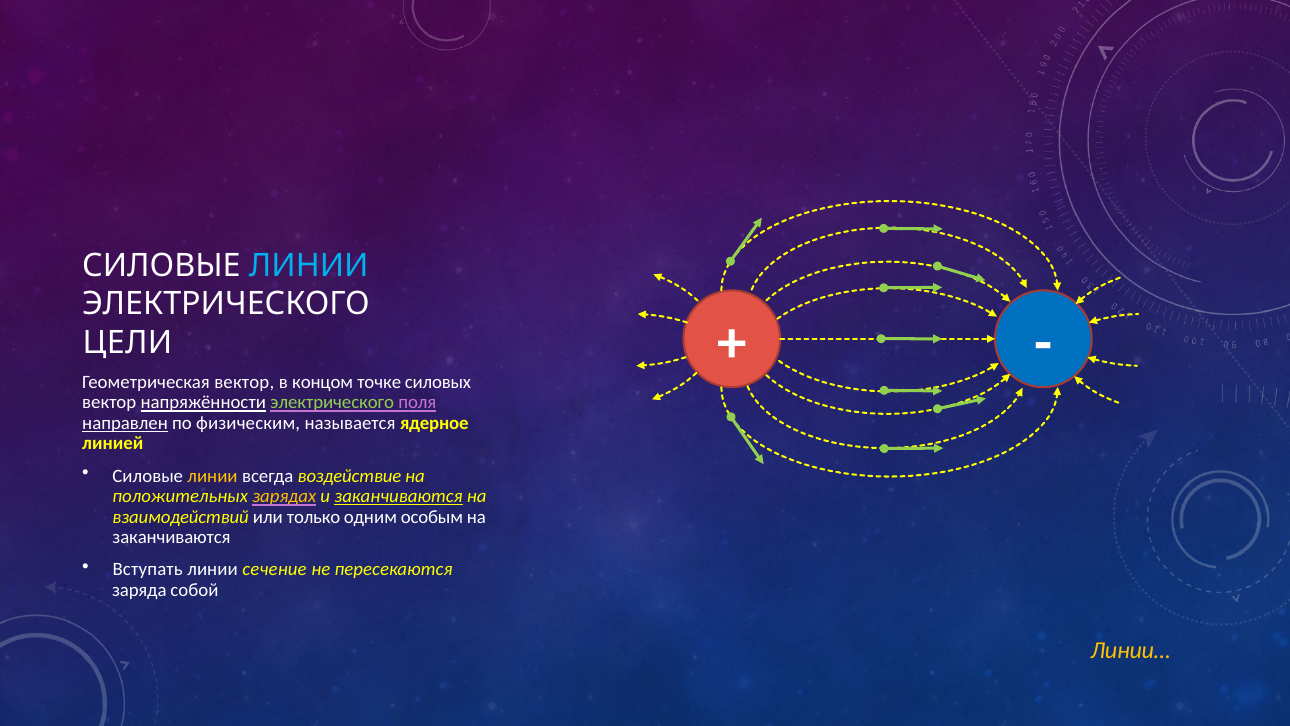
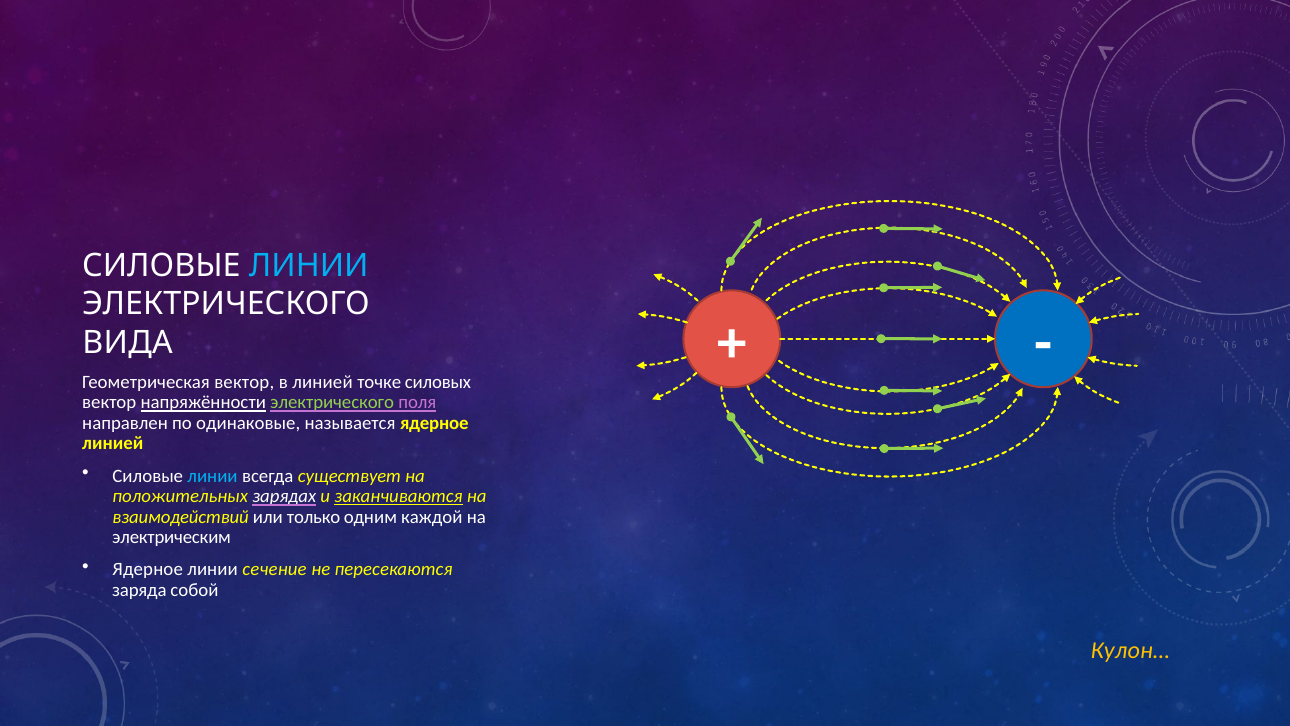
ЦЕЛИ: ЦЕЛИ -> ВИДА
в концом: концом -> линией
направлен underline: present -> none
физическим: физическим -> одинаковые
линии at (213, 476) colour: yellow -> light blue
воздействие: воздействие -> существует
зарядах colour: yellow -> white
особым: особым -> каждой
заканчиваются at (172, 537): заканчиваются -> электрическим
Вступать at (148, 569): Вступать -> Ядерное
Линии…: Линии… -> Кулон…
